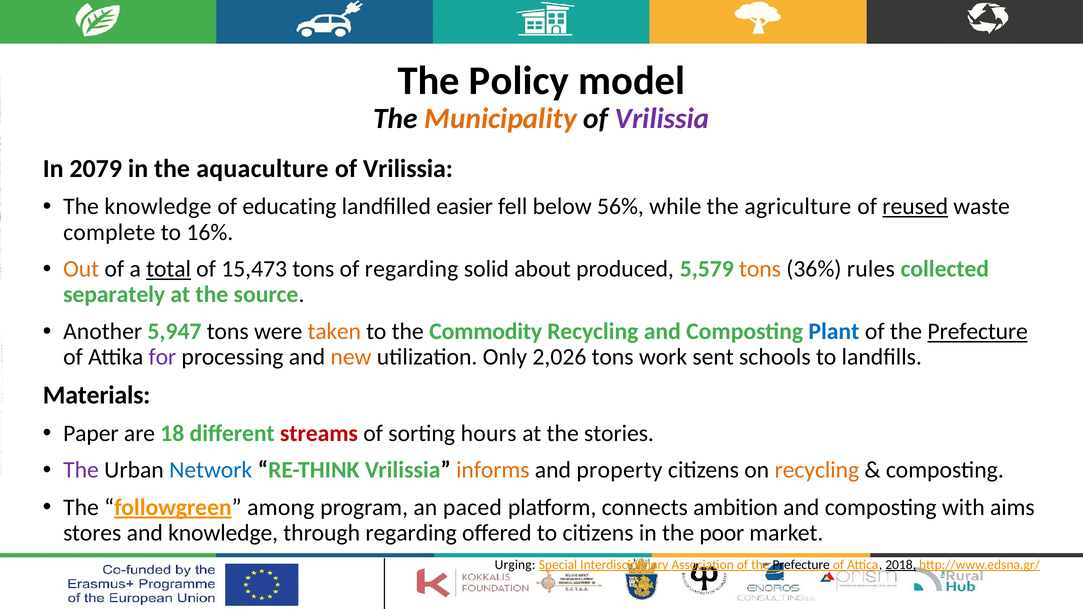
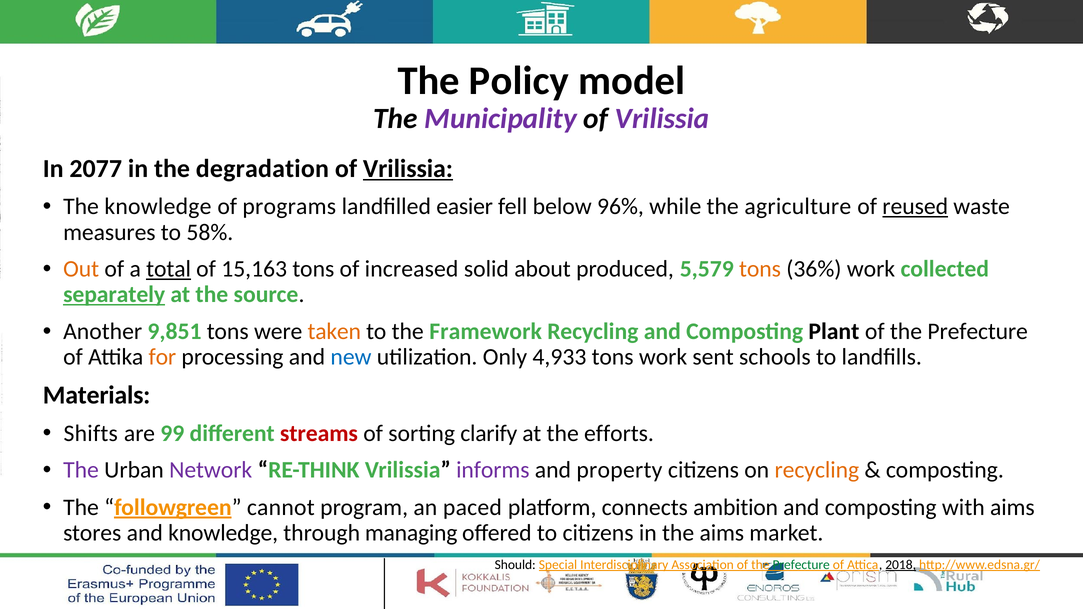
Municipality colour: orange -> purple
2079: 2079 -> 2077
aquaculture: aquaculture -> degradation
Vrilissia at (408, 169) underline: none -> present
educating: educating -> programs
56%: 56% -> 96%
complete: complete -> measures
16%: 16% -> 58%
15,473: 15,473 -> 15,163
of regarding: regarding -> increased
36% rules: rules -> work
separately underline: none -> present
5,947: 5,947 -> 9,851
Commodity: Commodity -> Framework
Plant colour: blue -> black
Prefecture at (978, 332) underline: present -> none
for colour: purple -> orange
new colour: orange -> blue
2,026: 2,026 -> 4,933
Paper: Paper -> Shifts
18: 18 -> 99
hours: hours -> clarify
stories: stories -> efforts
Network colour: blue -> purple
informs colour: orange -> purple
among: among -> cannot
through regarding: regarding -> managing
the poor: poor -> aims
Urging: Urging -> Should
Prefecture at (801, 565) colour: black -> green
